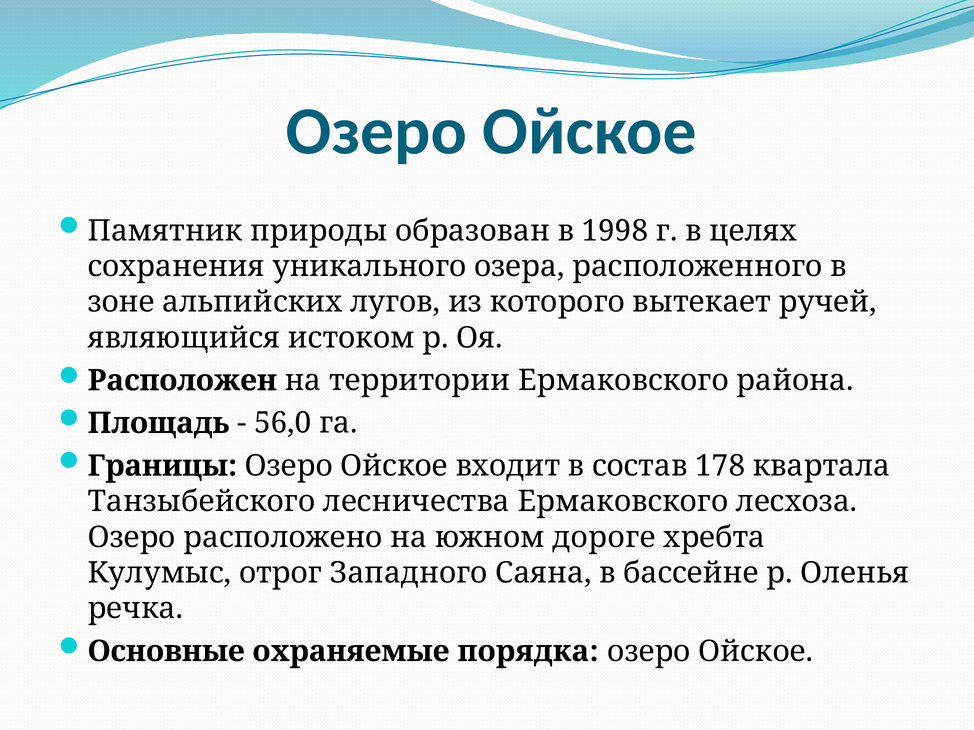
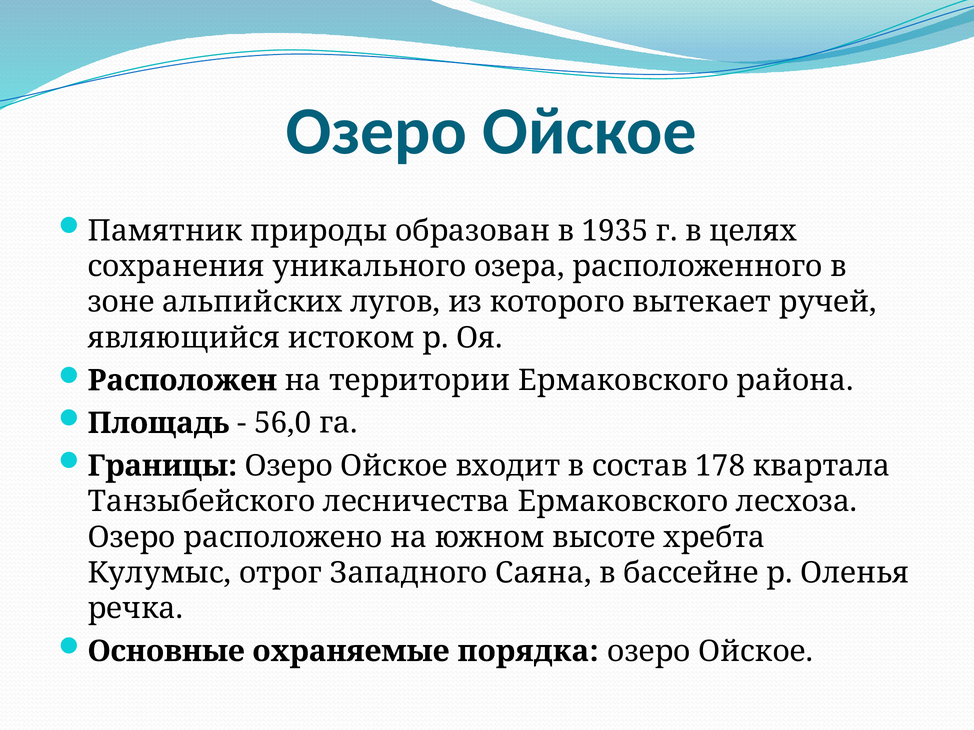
1998: 1998 -> 1935
дороге: дороге -> высоте
